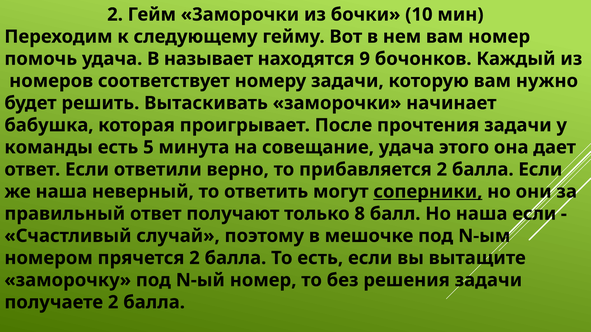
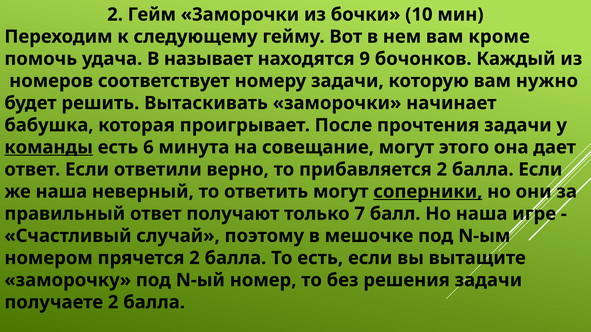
вам номер: номер -> кроме
команды underline: none -> present
5: 5 -> 6
совещание удача: удача -> могут
8: 8 -> 7
наша если: если -> игре
